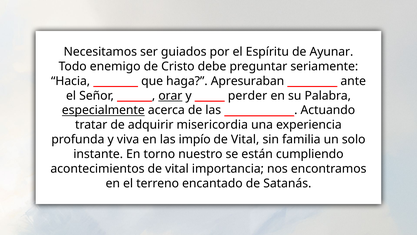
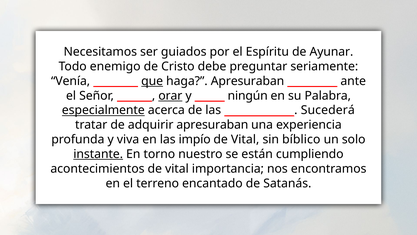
Hacia: Hacia -> Venía
que underline: none -> present
perder: perder -> ningún
Actuando: Actuando -> Sucederá
adquirir misericordia: misericordia -> apresuraban
familia: familia -> bíblico
instante underline: none -> present
